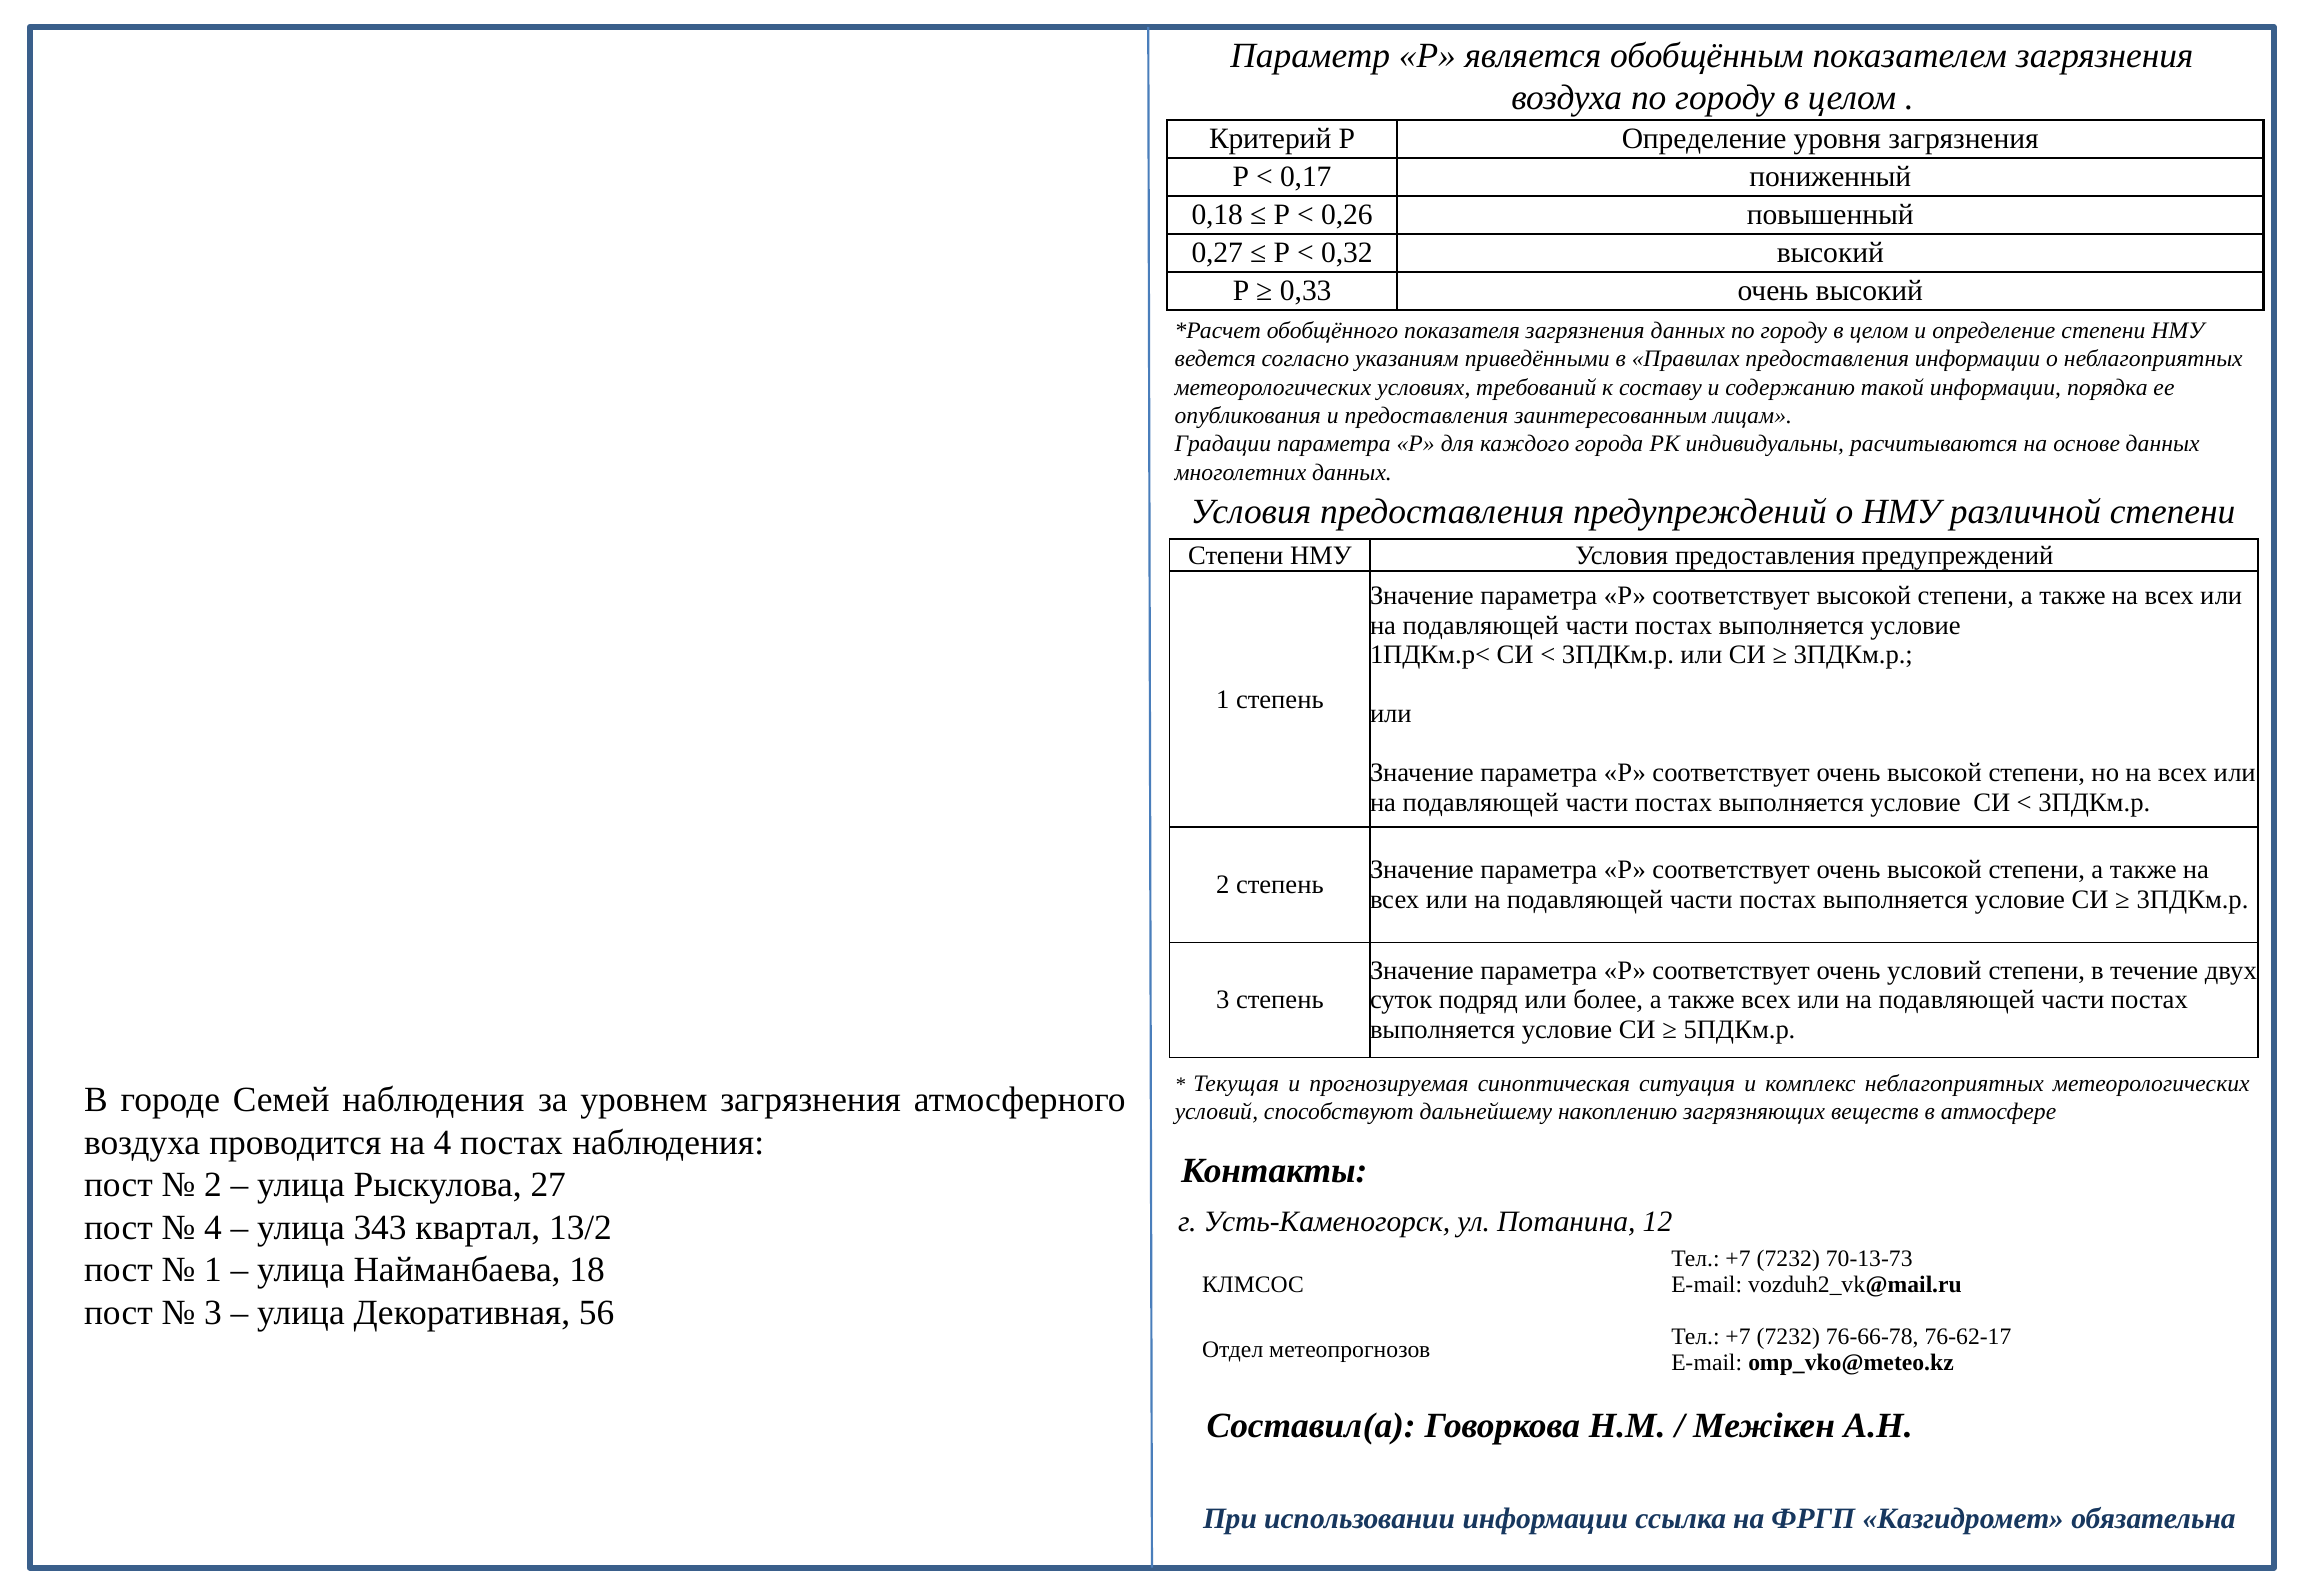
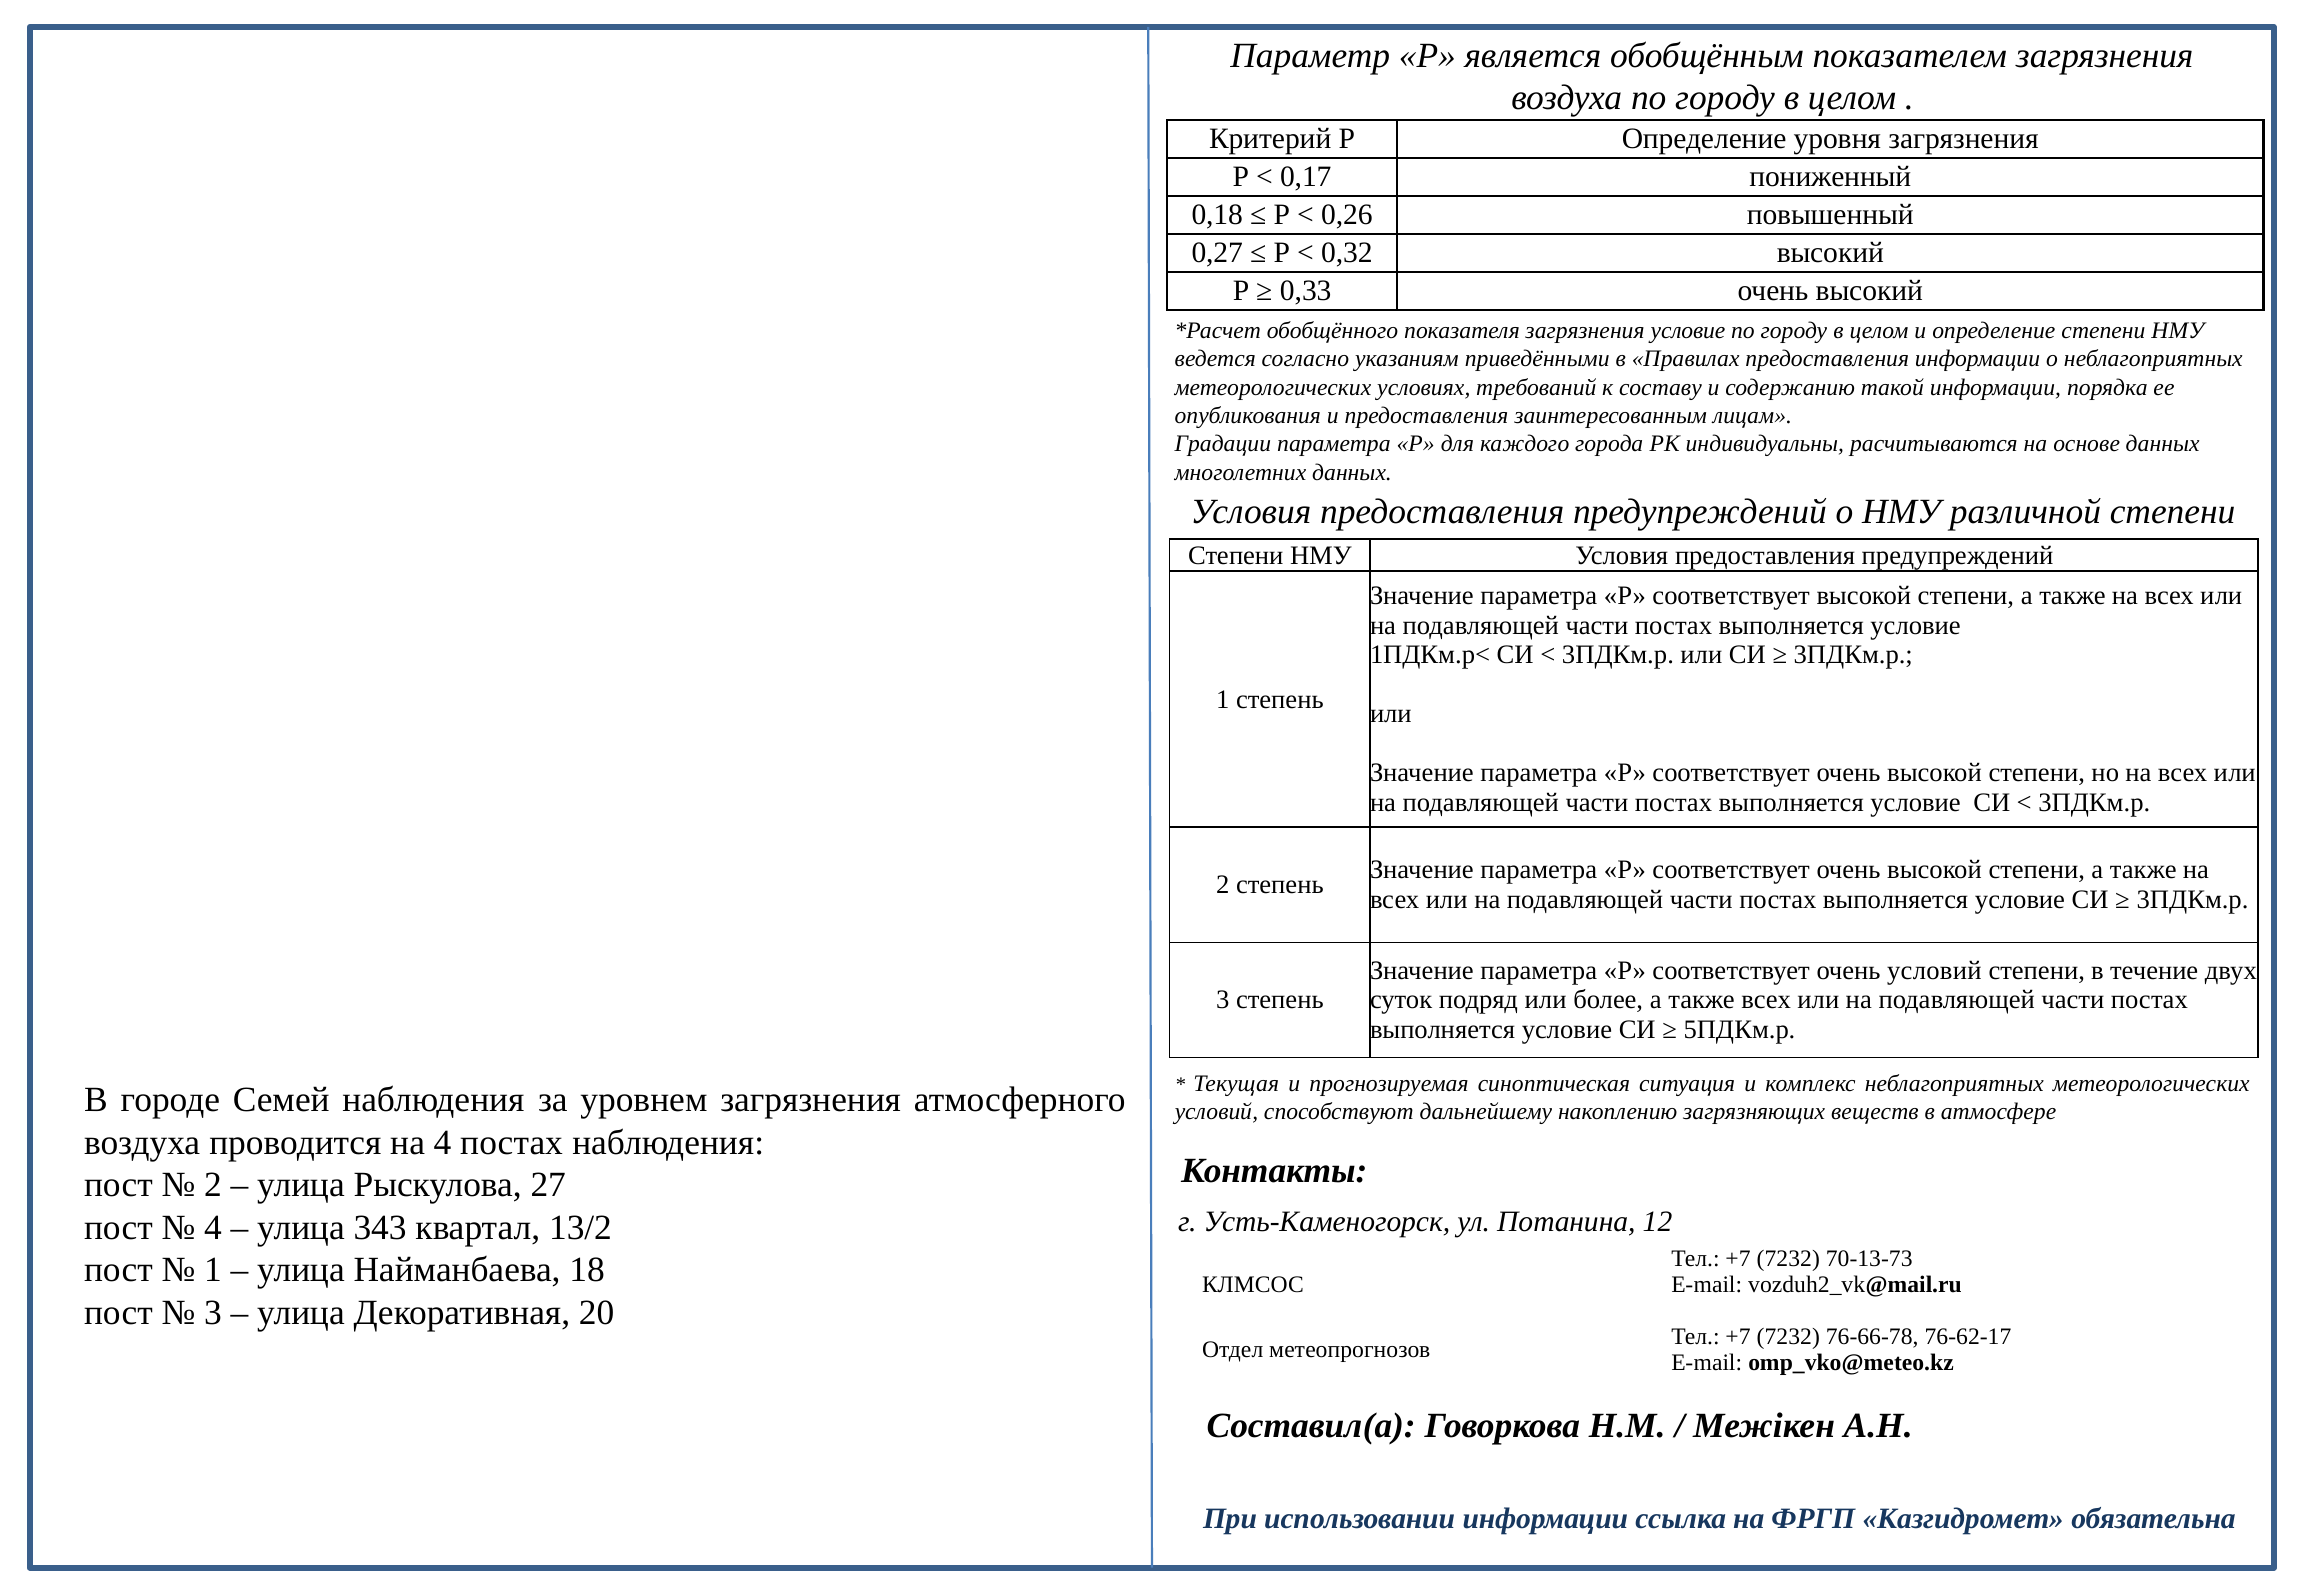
загрязнения данных: данных -> условие
56: 56 -> 20
